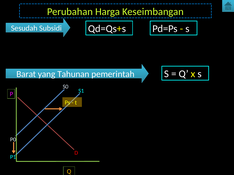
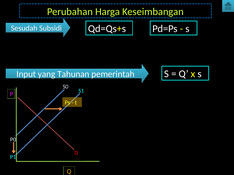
Barat: Barat -> Input
